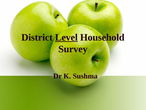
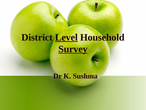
Survey underline: none -> present
